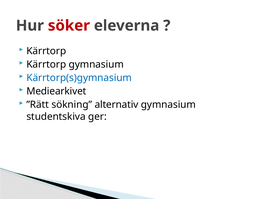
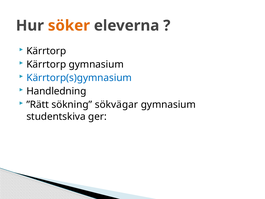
söker colour: red -> orange
Mediearkivet: Mediearkivet -> Handledning
alternativ: alternativ -> sökvägar
